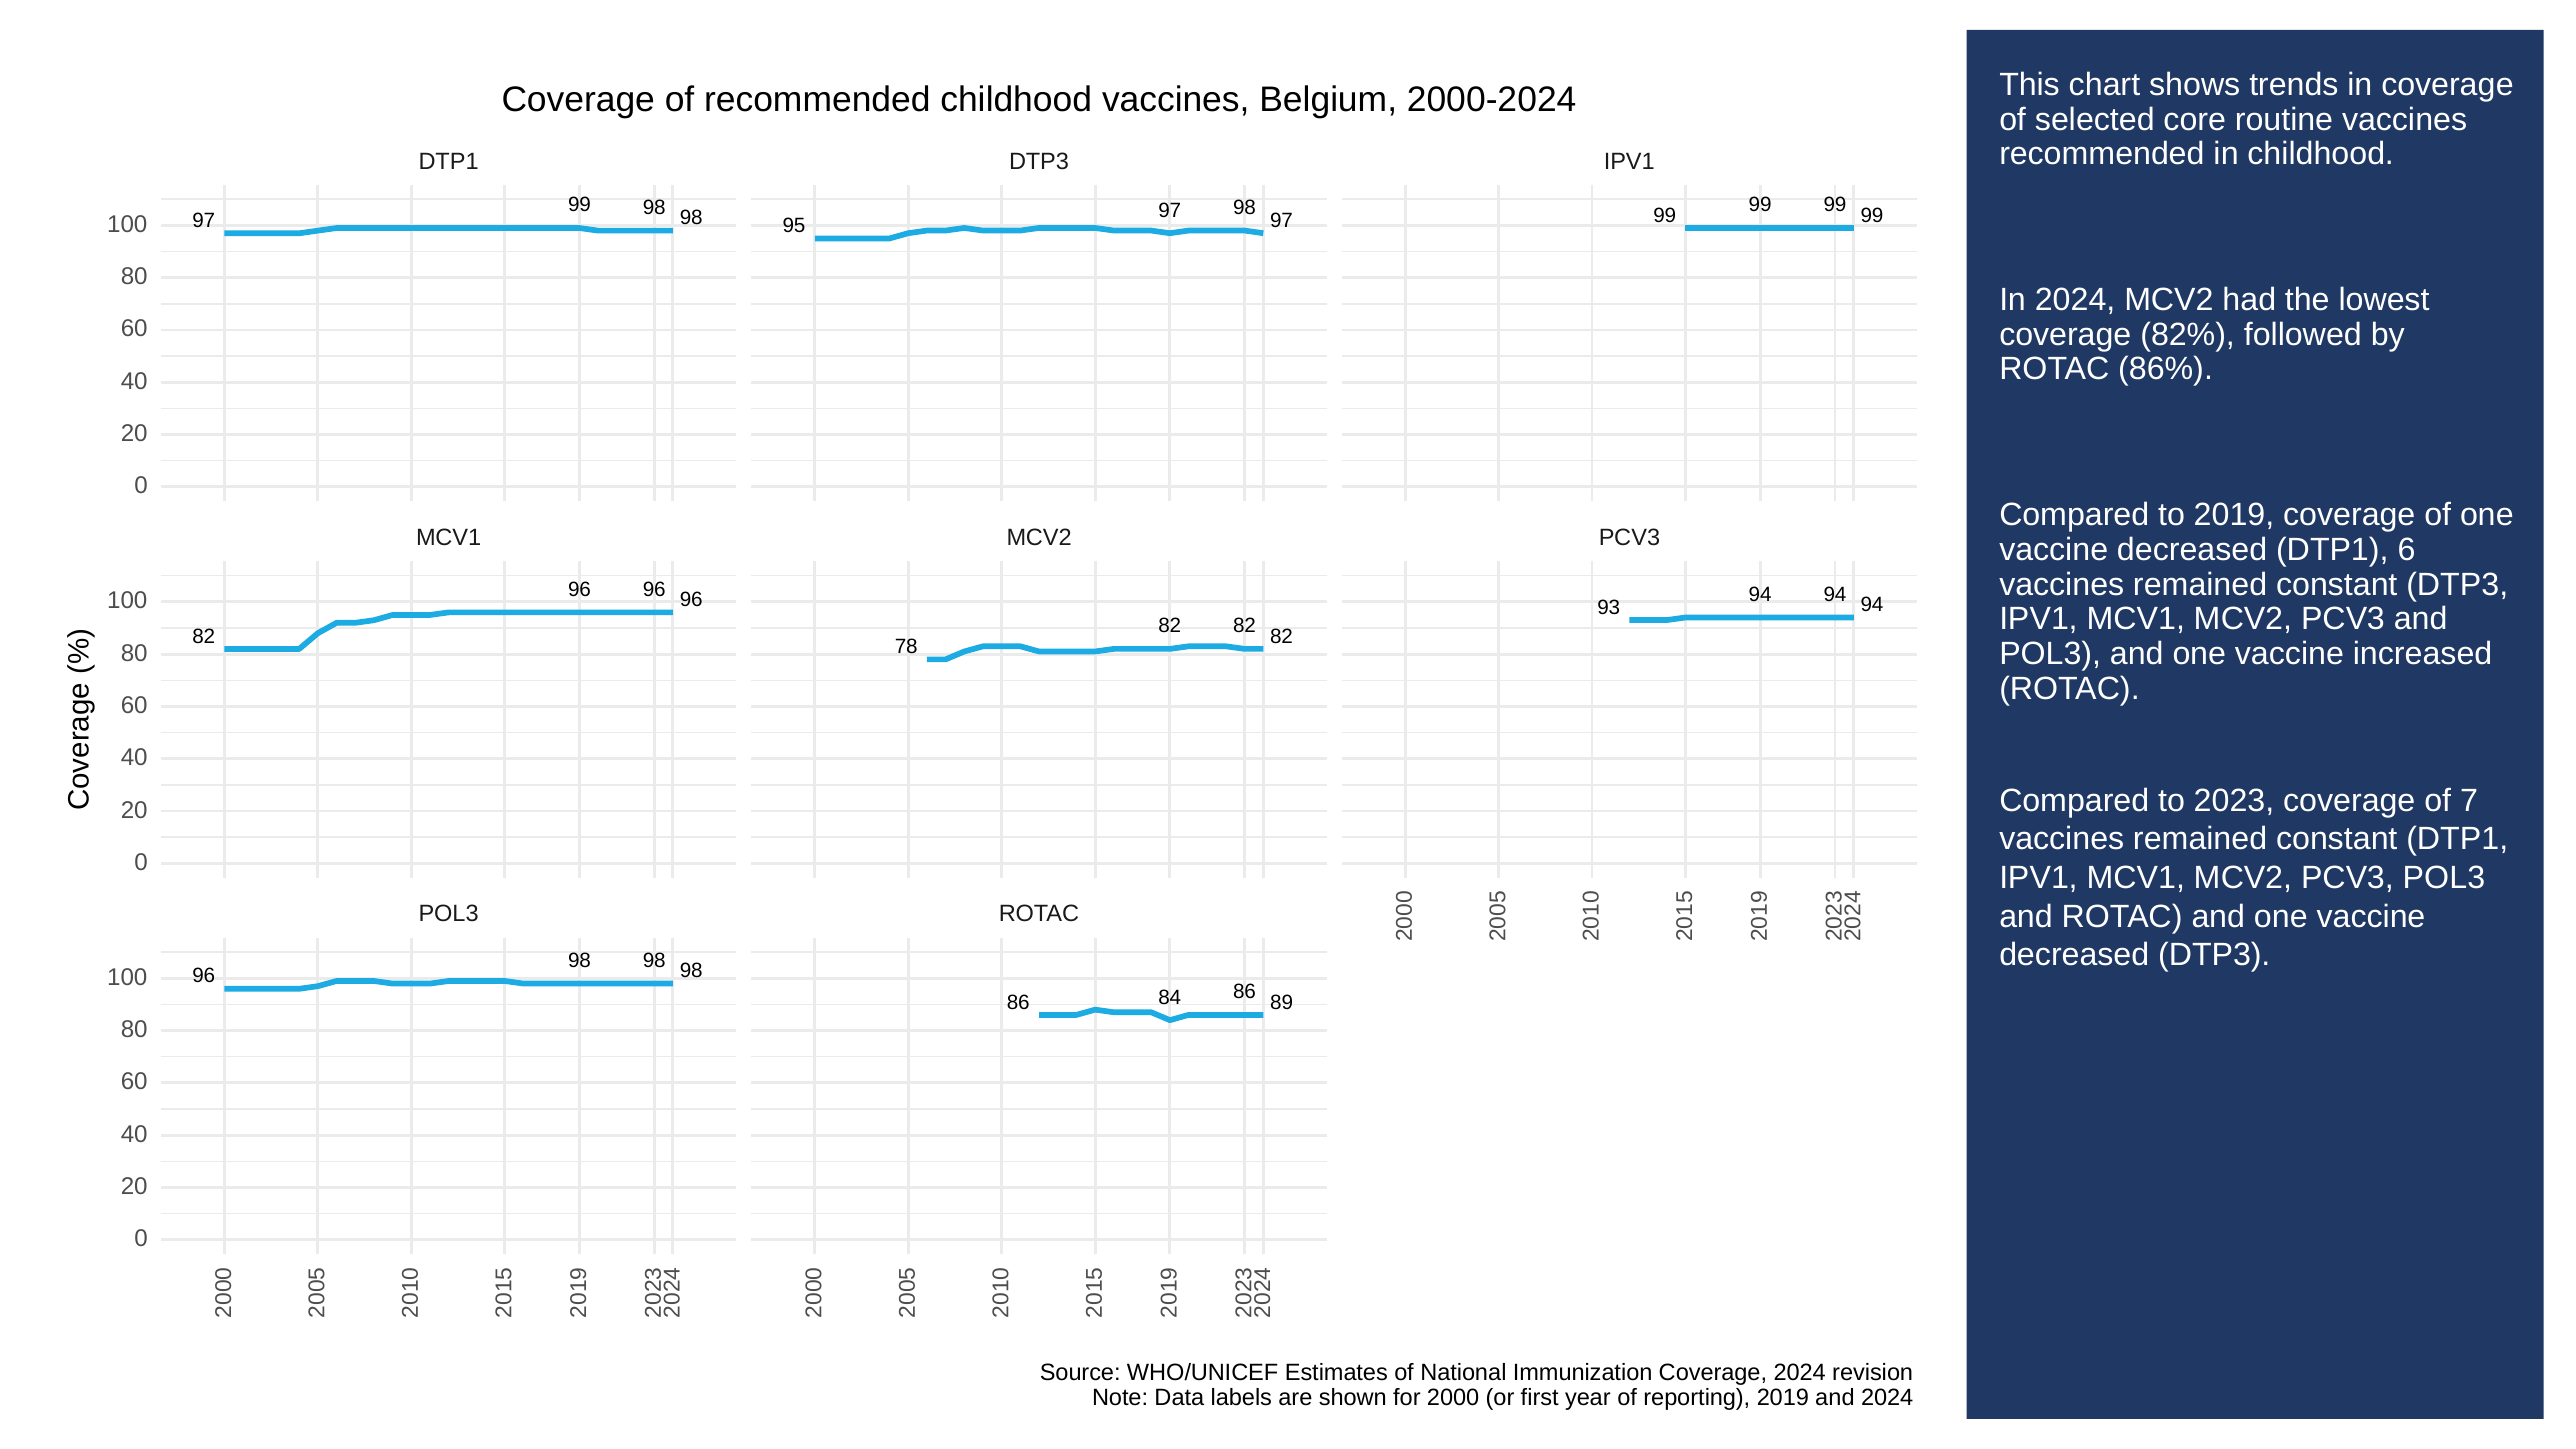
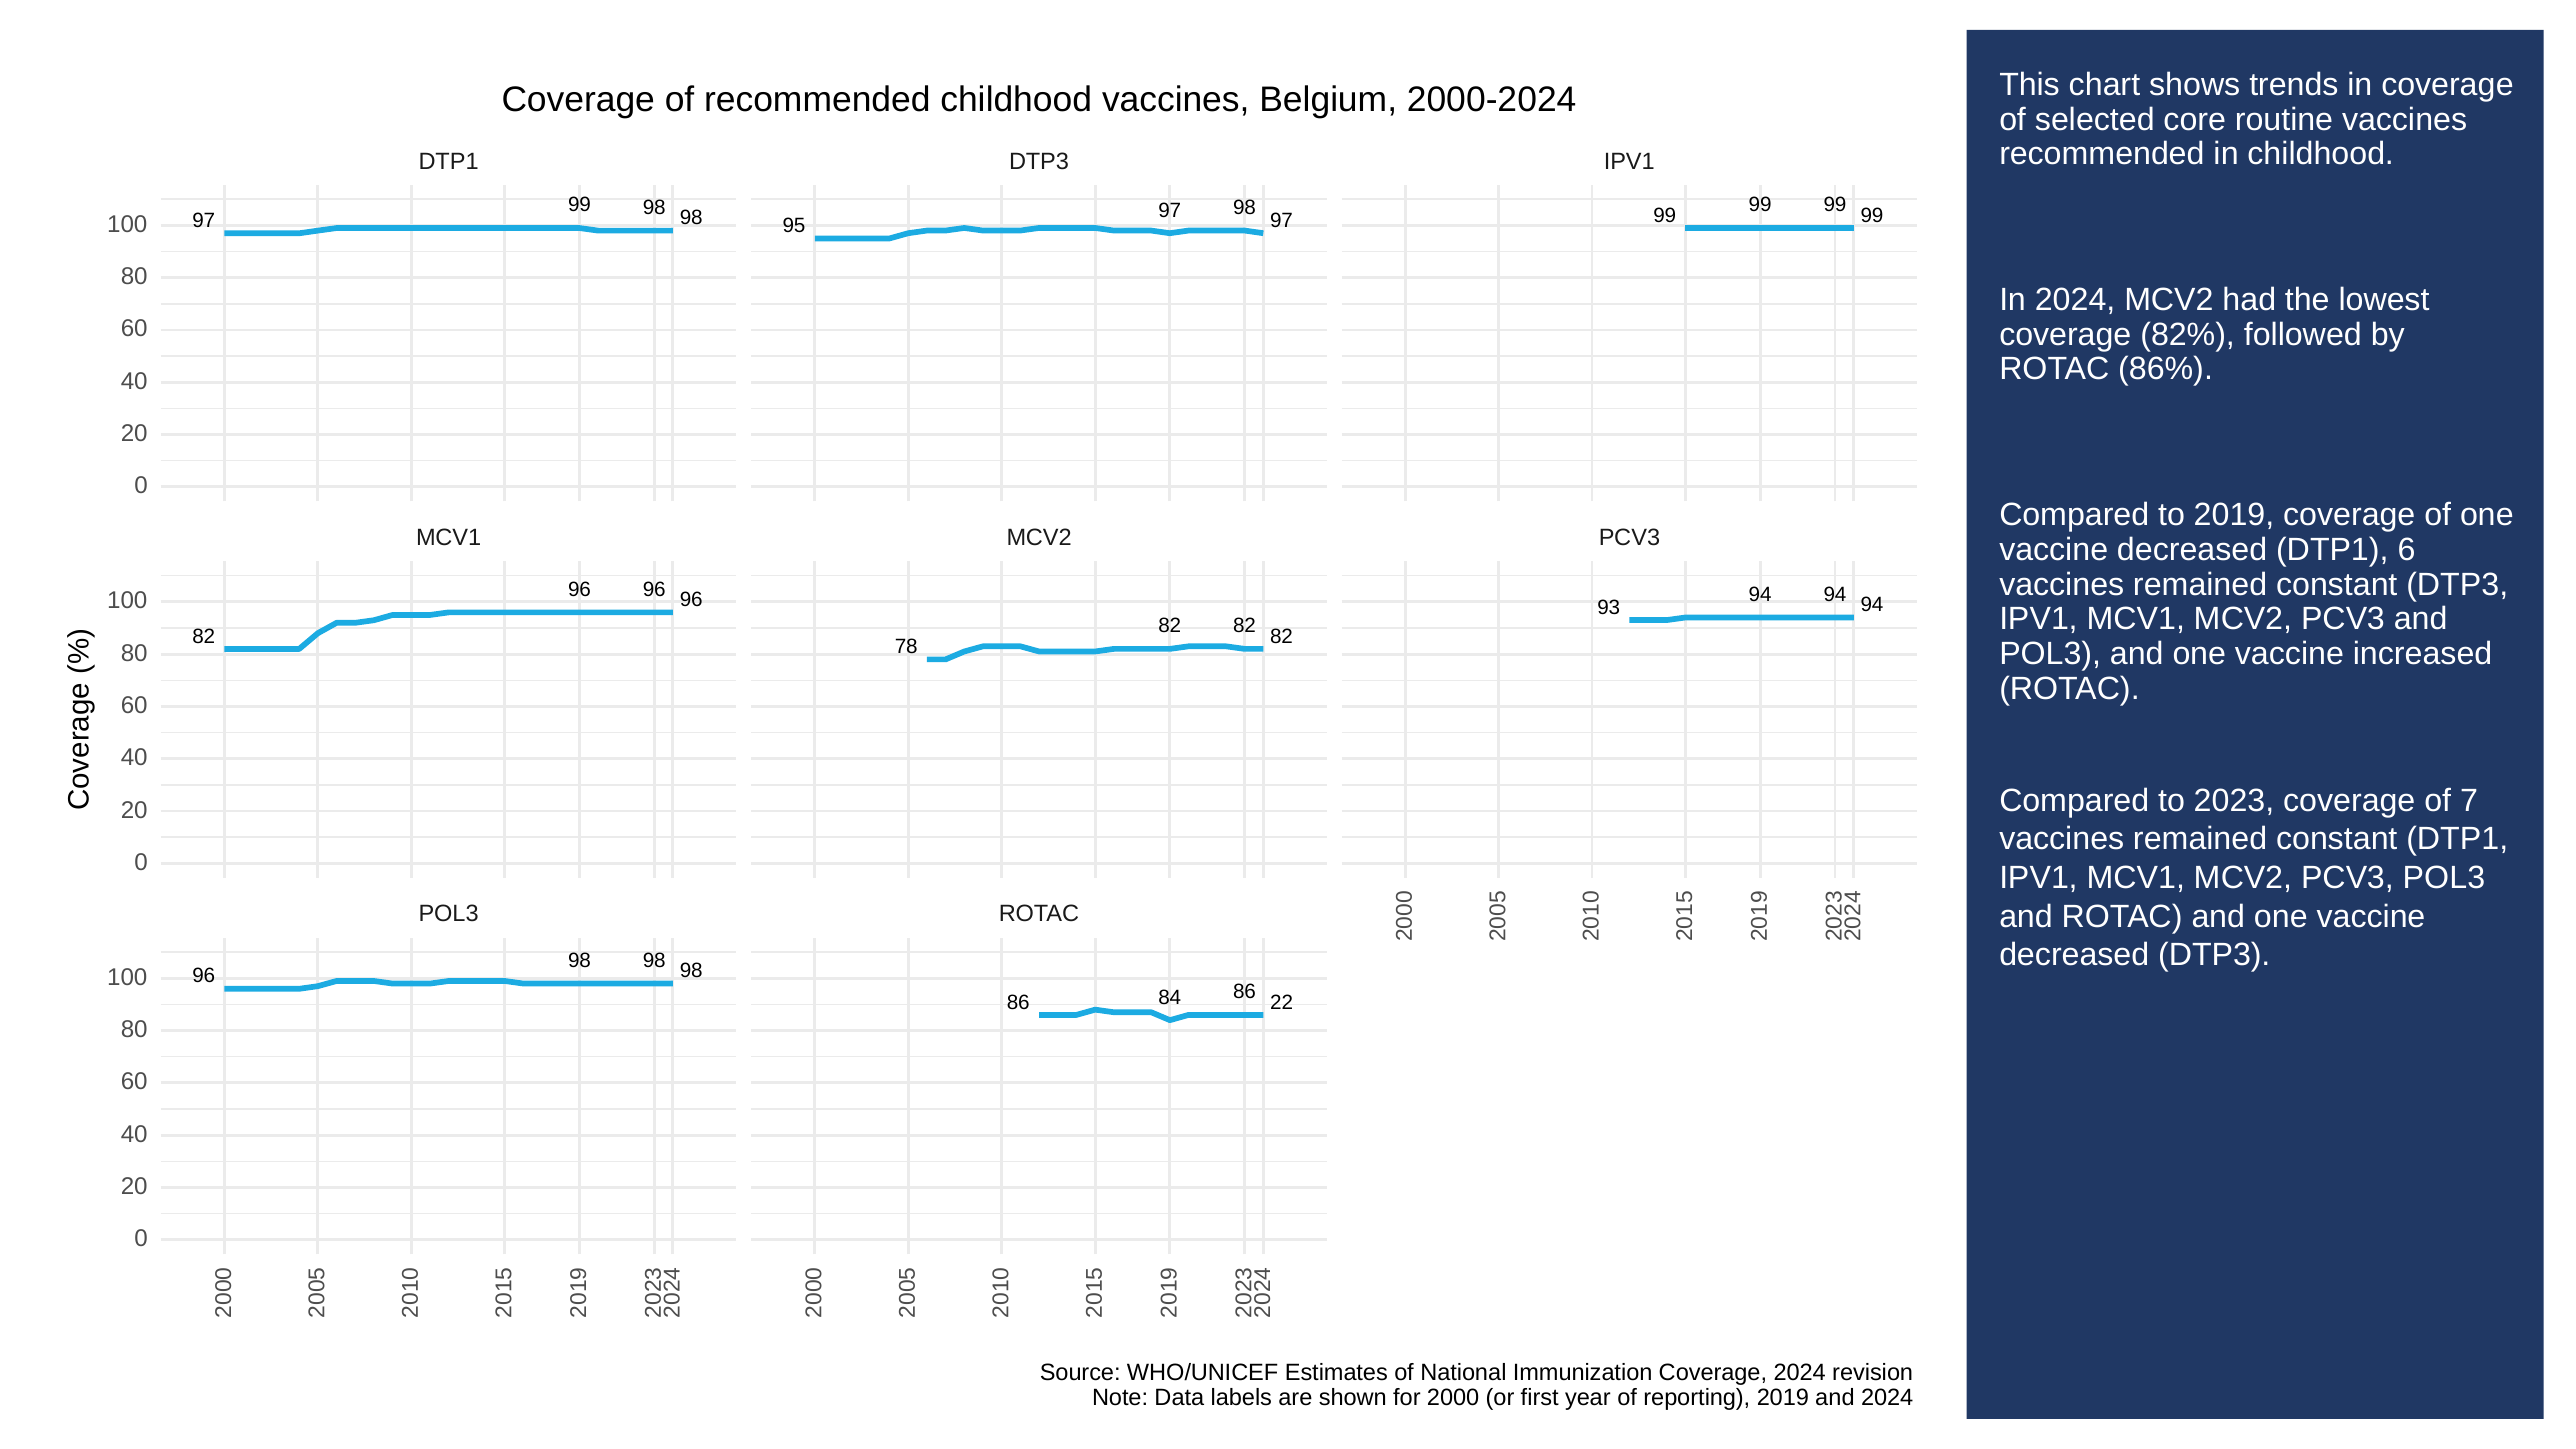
89: 89 -> 22
